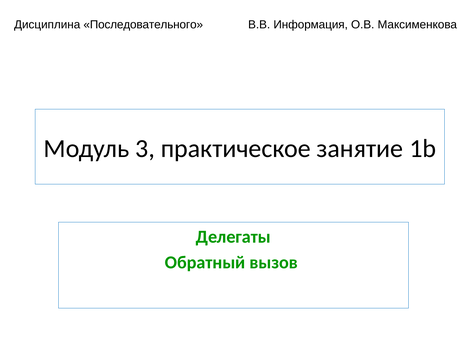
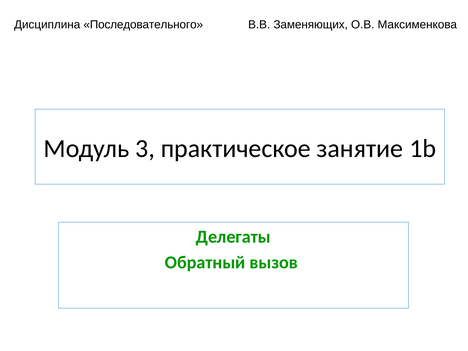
Информация: Информация -> Заменяющих
